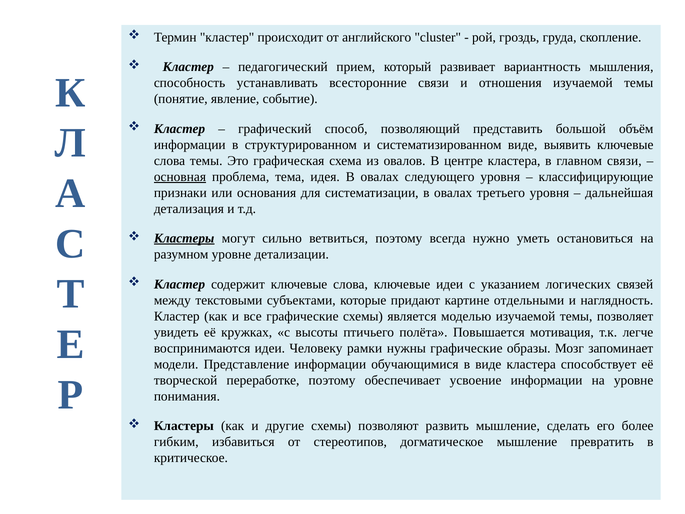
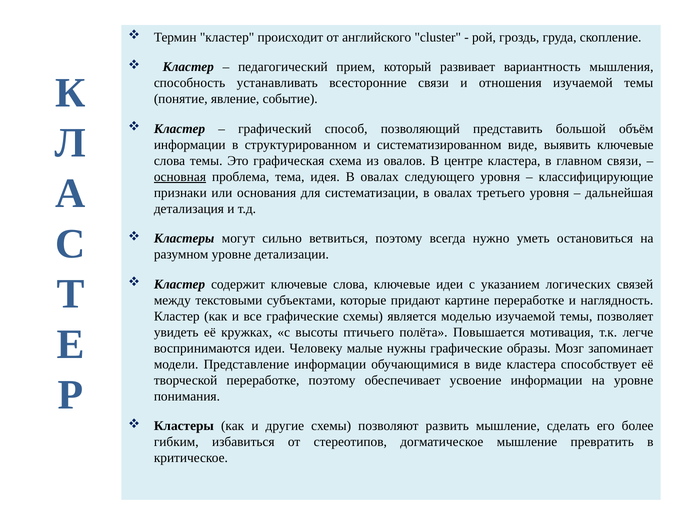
Кластеры at (184, 238) underline: present -> none
картине отдельными: отдельными -> переработке
рамки: рамки -> малые
